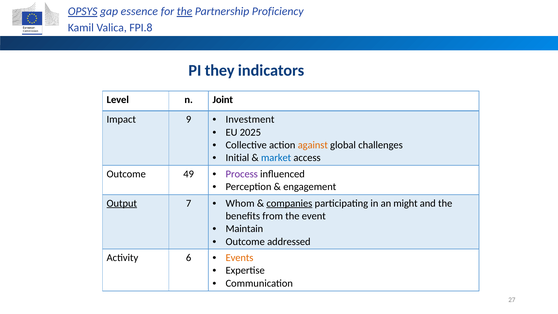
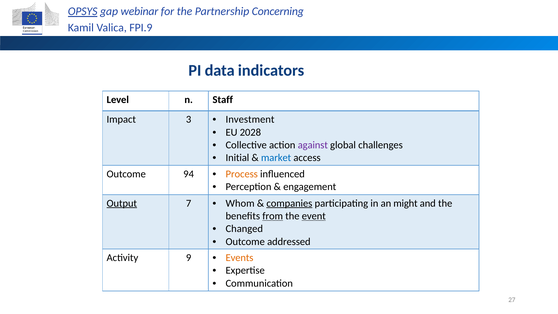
essence: essence -> webinar
the at (185, 11) underline: present -> none
Proficiency: Proficiency -> Concerning
FPI.8: FPI.8 -> FPI.9
they: they -> data
Joint: Joint -> Staff
9: 9 -> 3
2025: 2025 -> 2028
against colour: orange -> purple
49: 49 -> 94
Process colour: purple -> orange
from underline: none -> present
event underline: none -> present
Maintain: Maintain -> Changed
6: 6 -> 9
